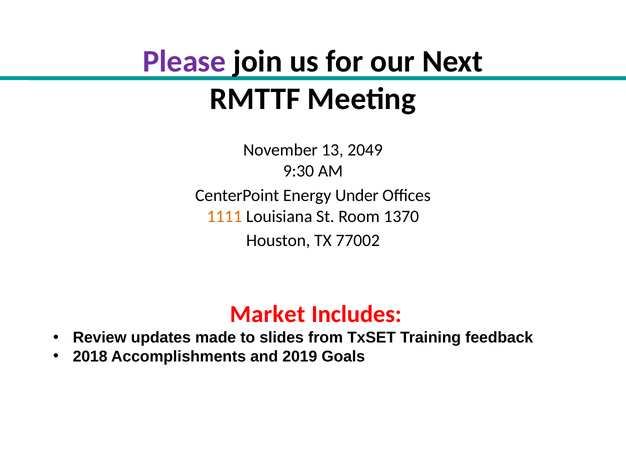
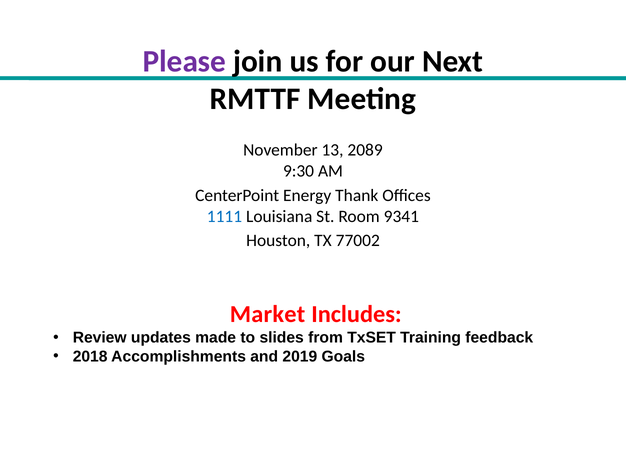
2049: 2049 -> 2089
Under: Under -> Thank
1111 colour: orange -> blue
1370: 1370 -> 9341
